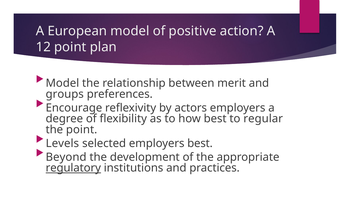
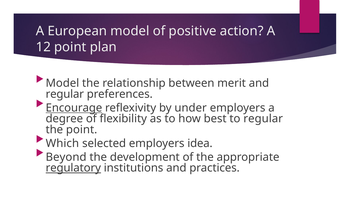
groups at (65, 94): groups -> regular
Encourage underline: none -> present
actors: actors -> under
Levels: Levels -> Which
employers best: best -> idea
